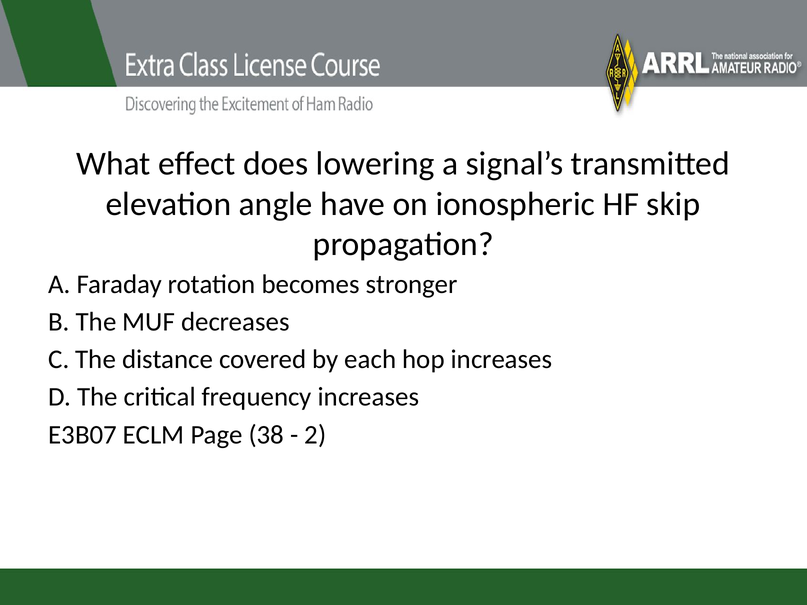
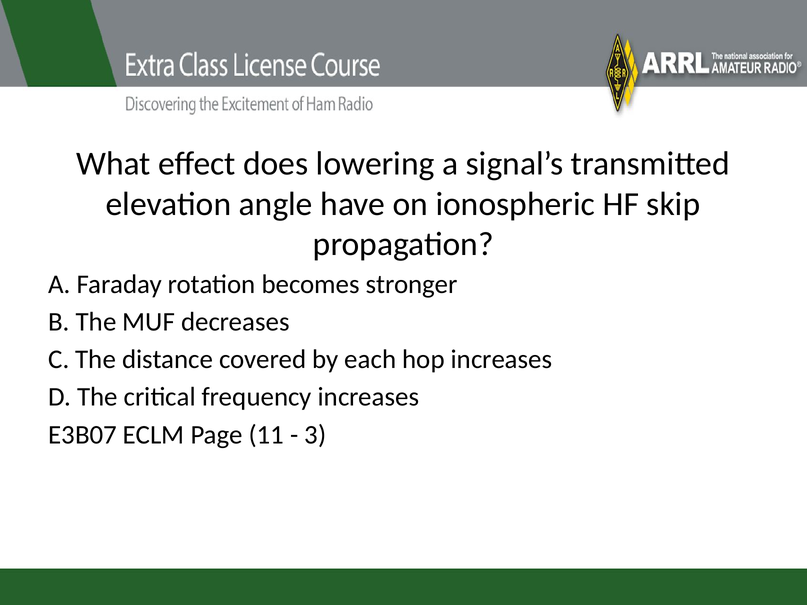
38: 38 -> 11
2: 2 -> 3
